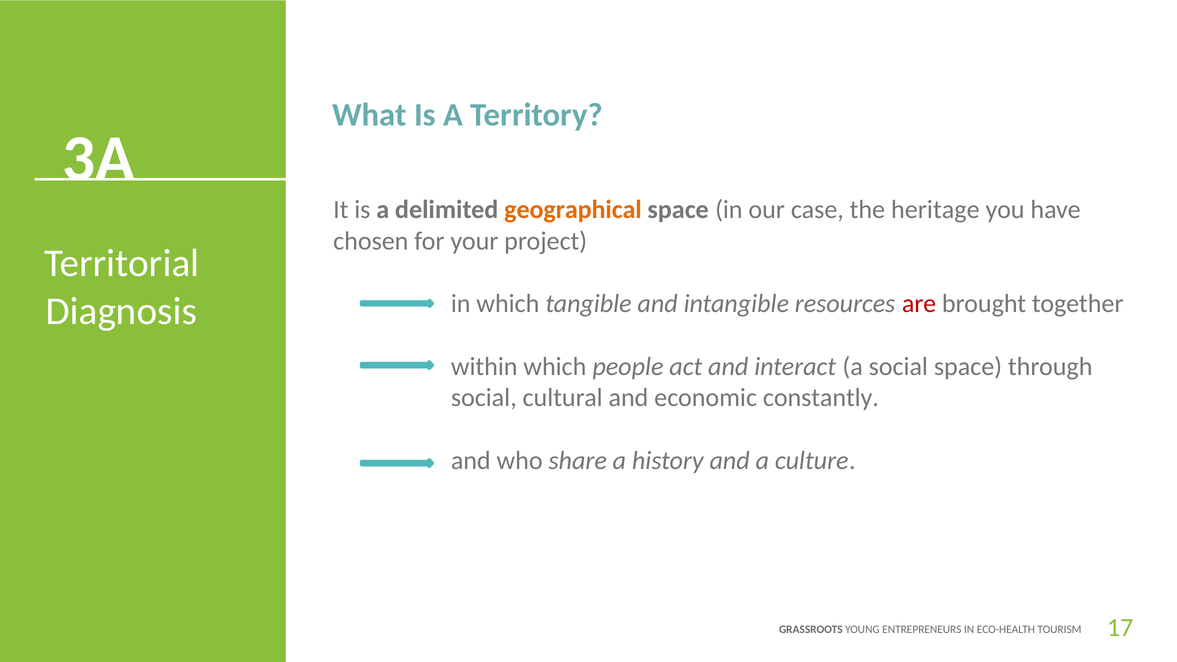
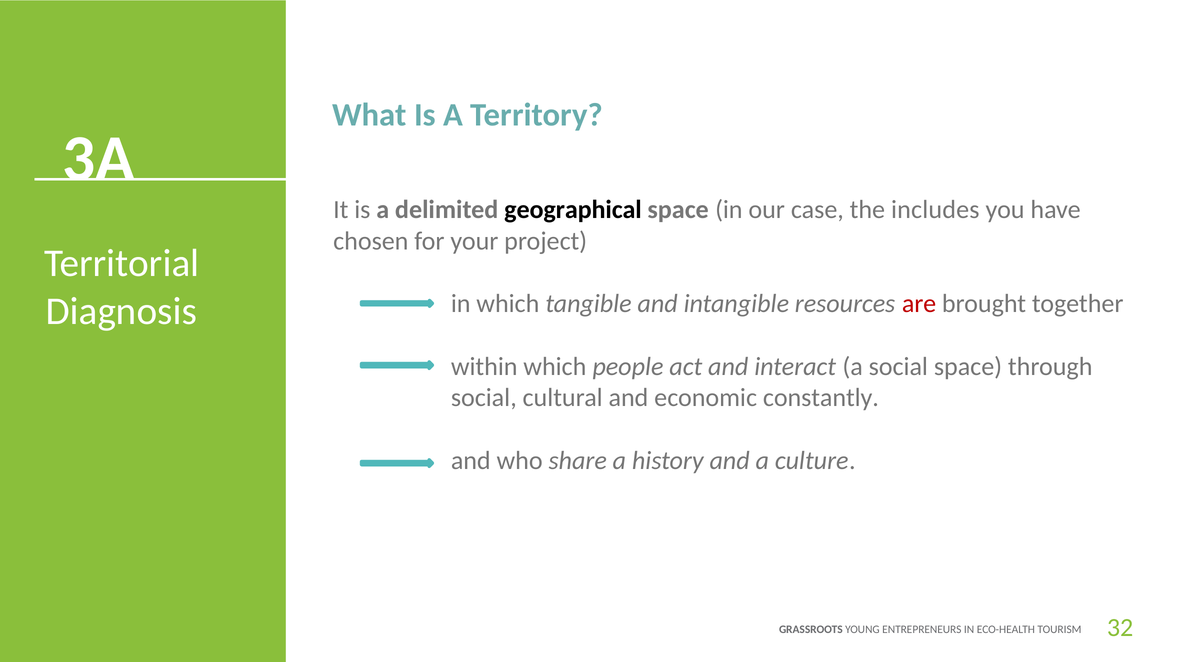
geographical colour: orange -> black
heritage: heritage -> includes
17: 17 -> 32
